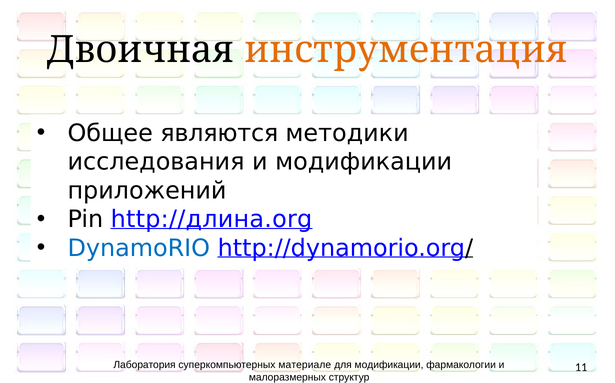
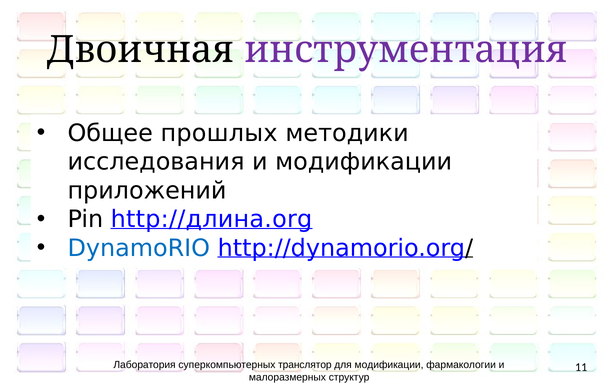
инструментация colour: orange -> purple
являются: являются -> прошлых
материале: материале -> транслятор
